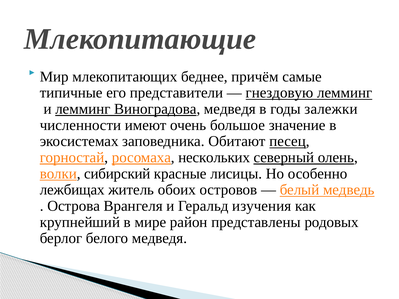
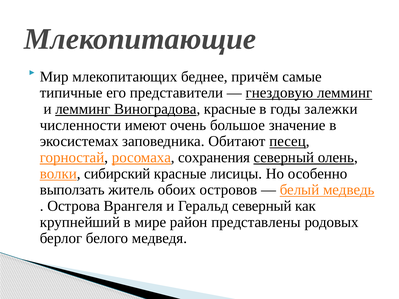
Виноградова медведя: медведя -> красные
нескольких: нескольких -> сохранения
лежбищах: лежбищах -> выползать
Геральд изучения: изучения -> северный
